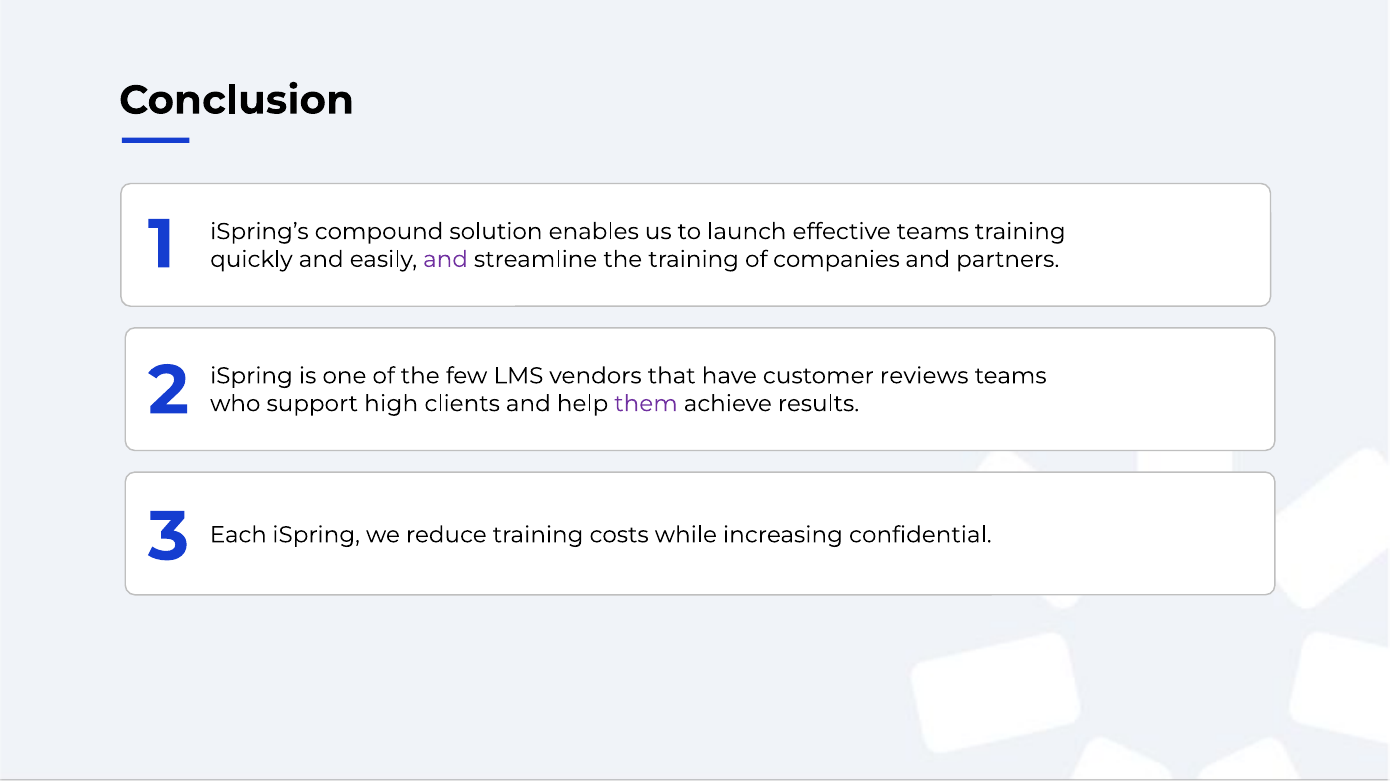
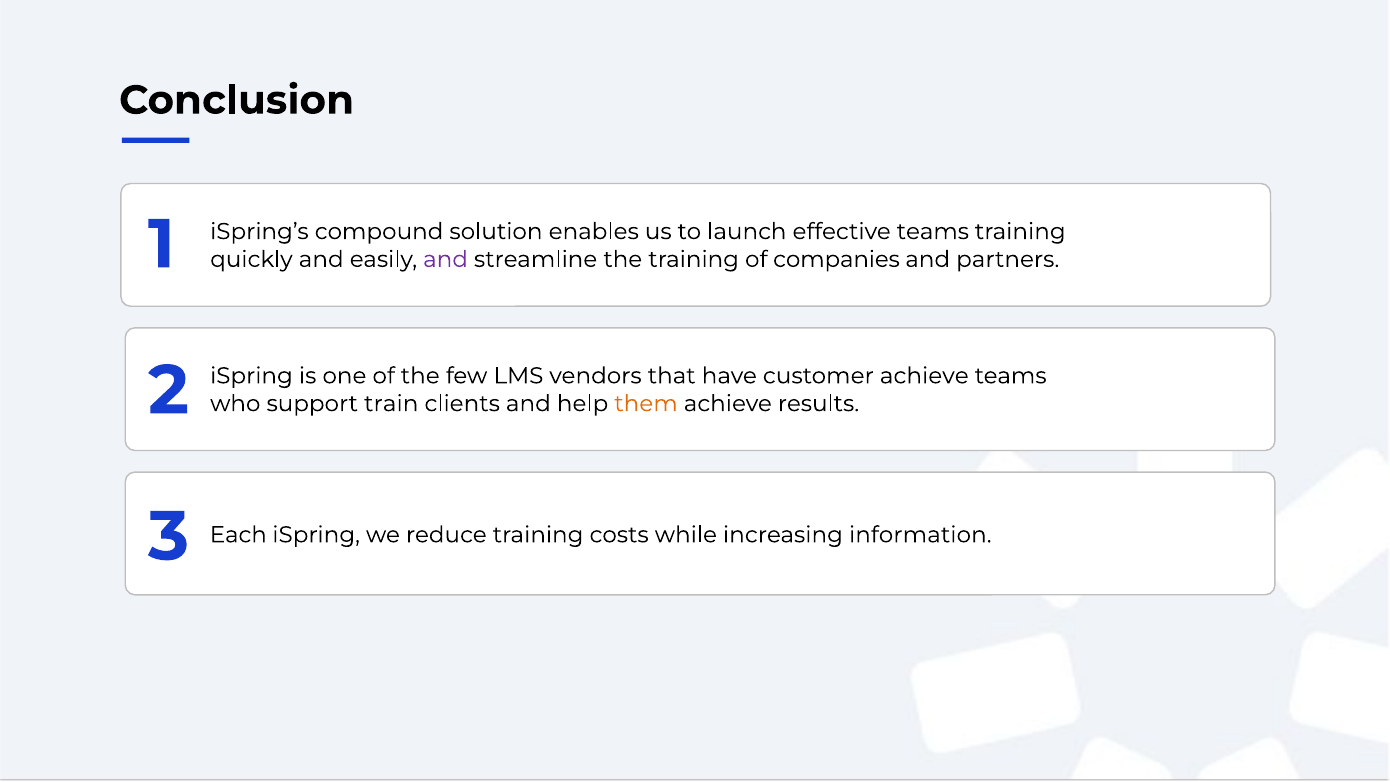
customer reviews: reviews -> achieve
high: high -> train
them colour: purple -> orange
confidential: confidential -> information
